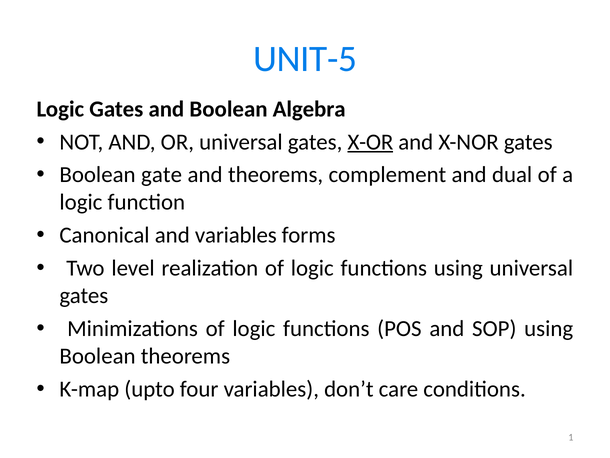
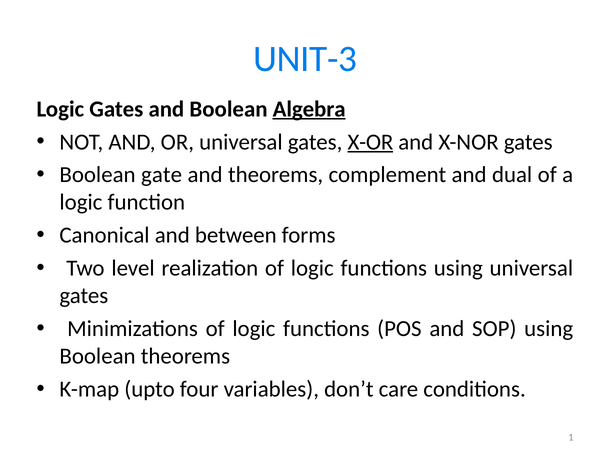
UNIT-5: UNIT-5 -> UNIT-3
Algebra underline: none -> present
and variables: variables -> between
